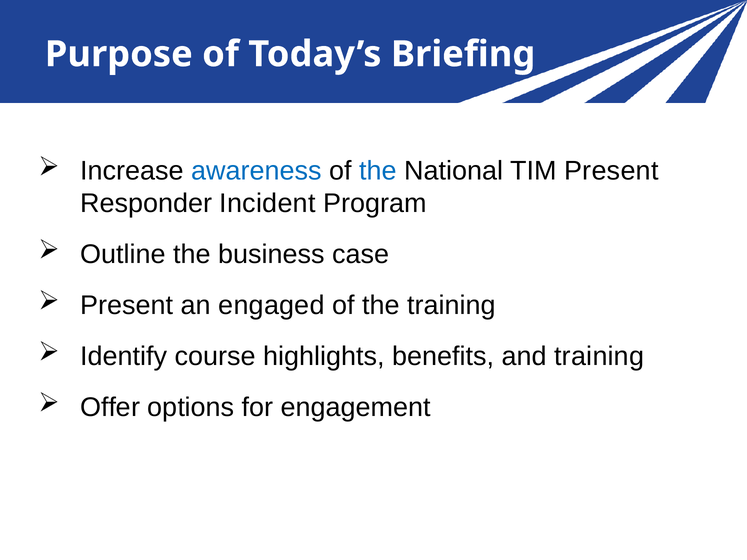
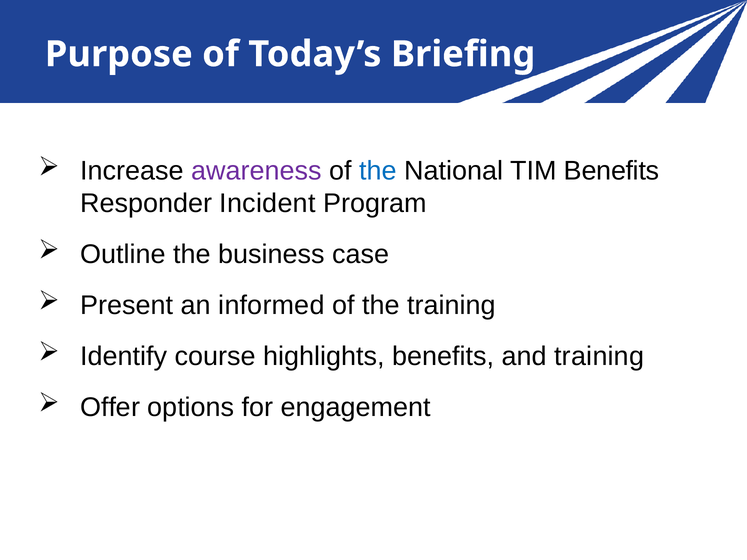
awareness colour: blue -> purple
TIM Present: Present -> Benefits
engaged: engaged -> informed
